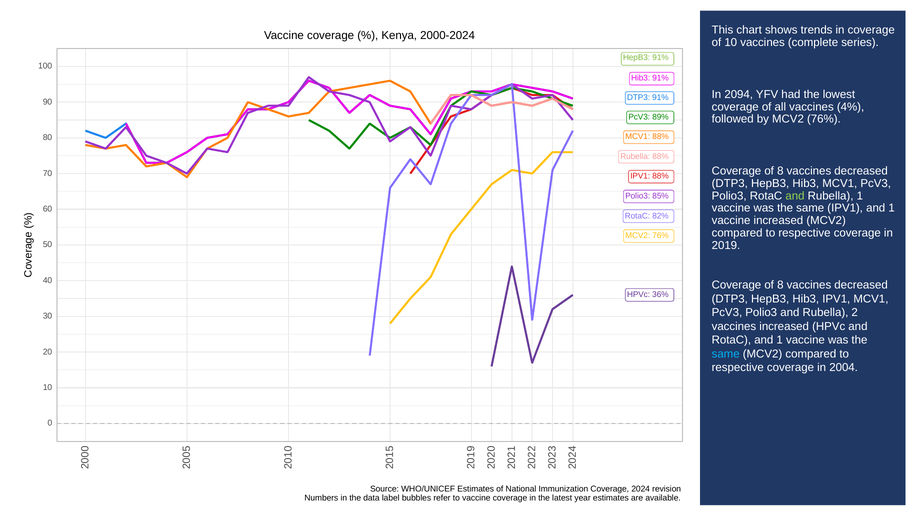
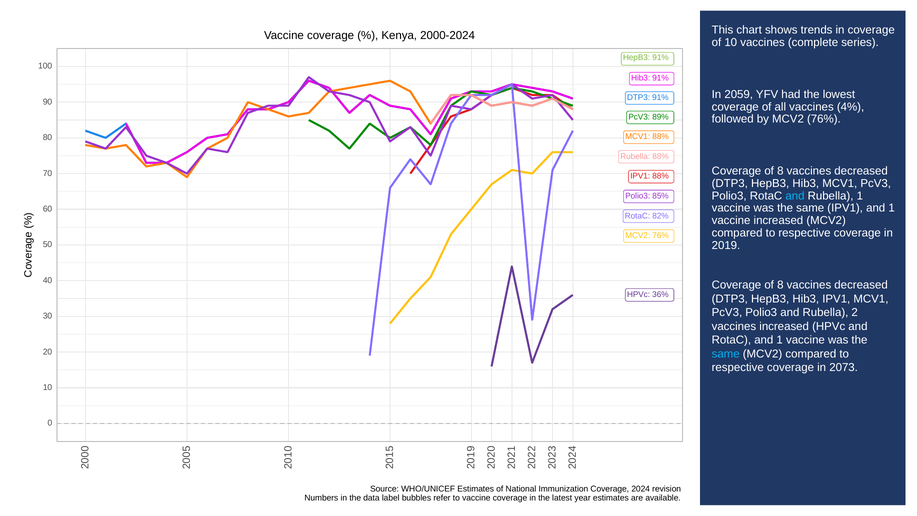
2094: 2094 -> 2059
and at (795, 196) colour: light green -> light blue
2004: 2004 -> 2073
